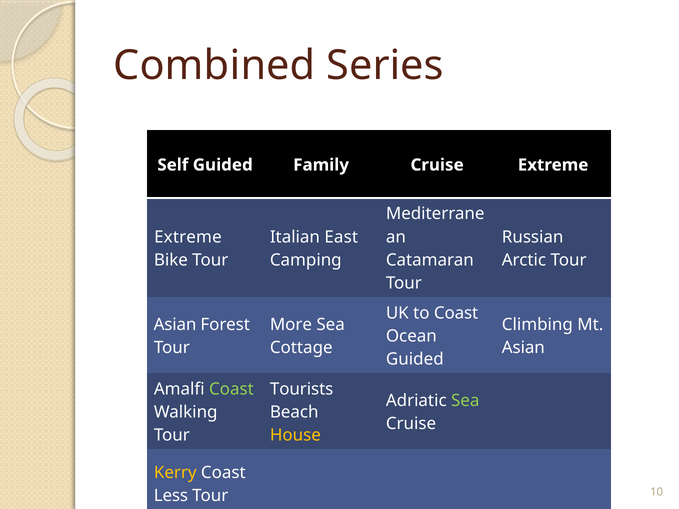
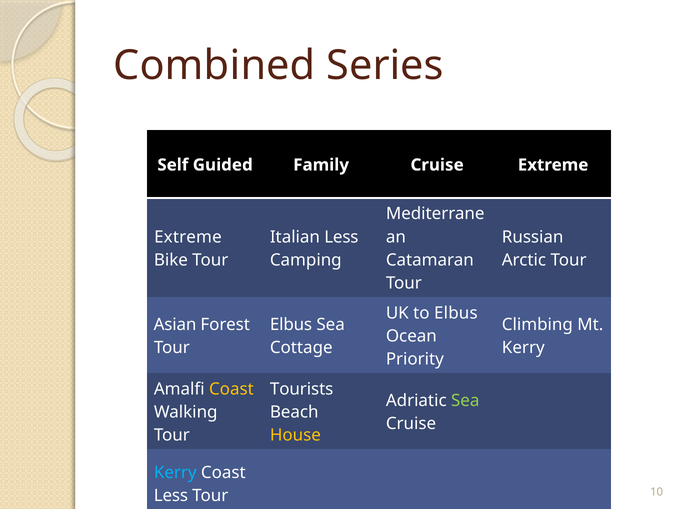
Italian East: East -> Less
to Coast: Coast -> Elbus
More at (291, 325): More -> Elbus
Asian at (523, 348): Asian -> Kerry
Guided at (415, 359): Guided -> Priority
Coast at (231, 389) colour: light green -> yellow
Kerry at (175, 473) colour: yellow -> light blue
